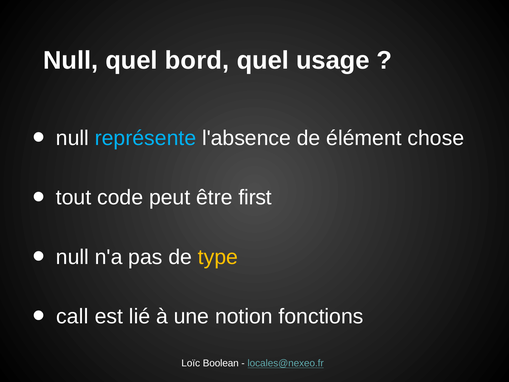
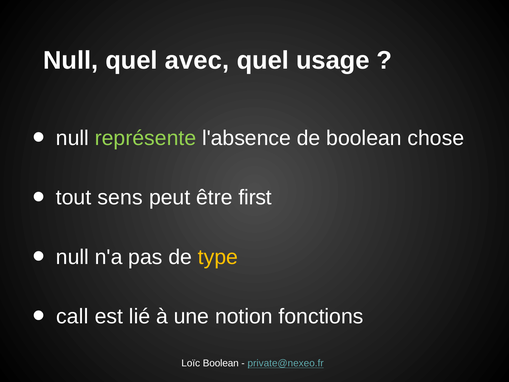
bord: bord -> avec
représente colour: light blue -> light green
de élément: élément -> boolean
code: code -> sens
locales@nexeo.fr: locales@nexeo.fr -> private@nexeo.fr
